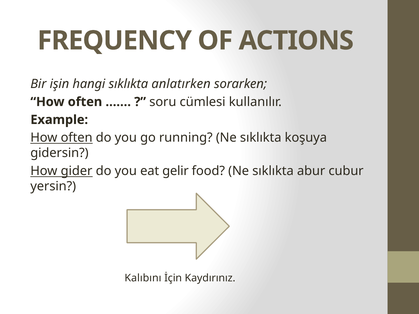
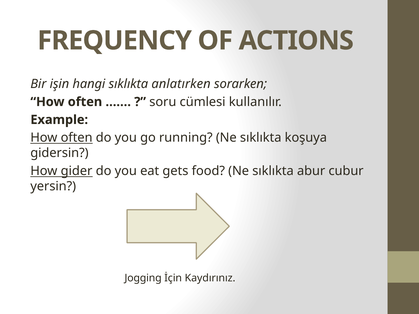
gelir: gelir -> gets
Kalıbını: Kalıbını -> Jogging
